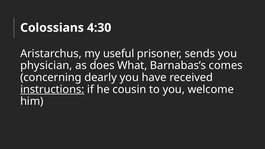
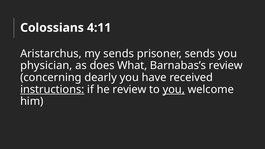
4:30: 4:30 -> 4:11
my useful: useful -> sends
Barnabas’s comes: comes -> review
he cousin: cousin -> review
you at (174, 89) underline: none -> present
